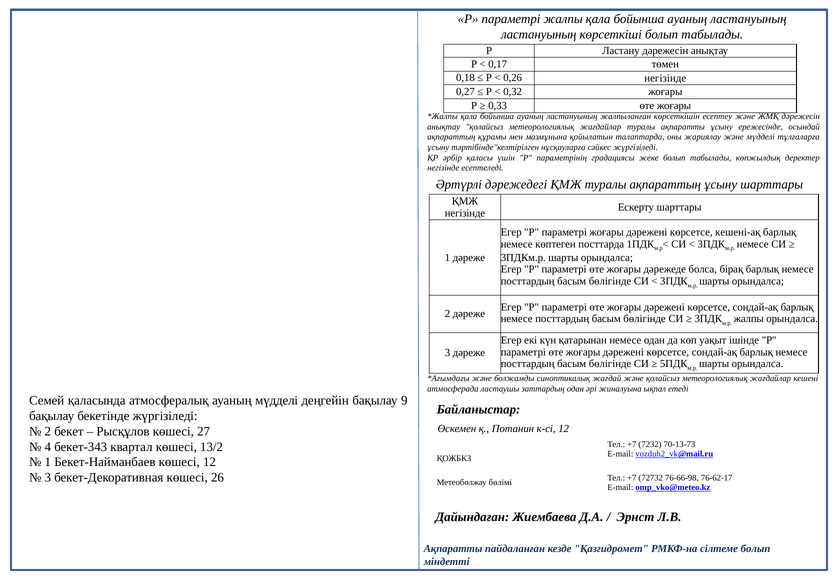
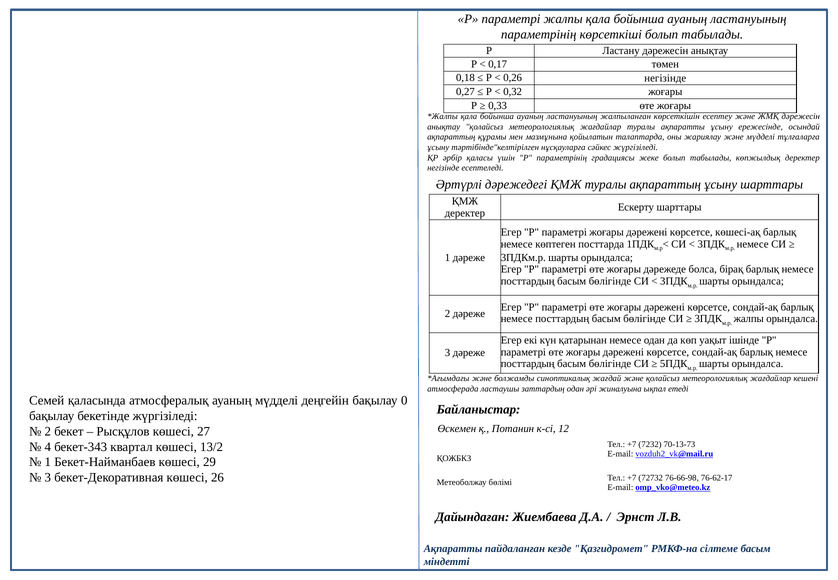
ластануының at (539, 34): ластануының -> параметрінің
негізінде at (465, 213): негізінде -> деректер
кешені-ақ: кешені-ақ -> көшесі-ақ
9: 9 -> 0
көшесі 12: 12 -> 29
сілтеме болып: болып -> басым
